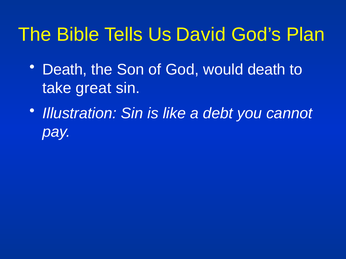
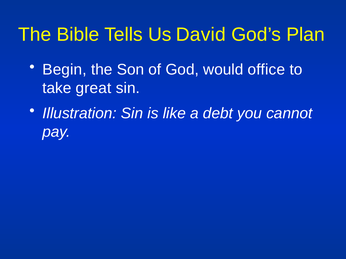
Death at (65, 70): Death -> Begin
would death: death -> office
